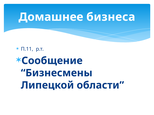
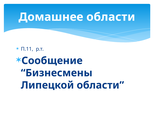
Домашнее бизнеса: бизнеса -> области
